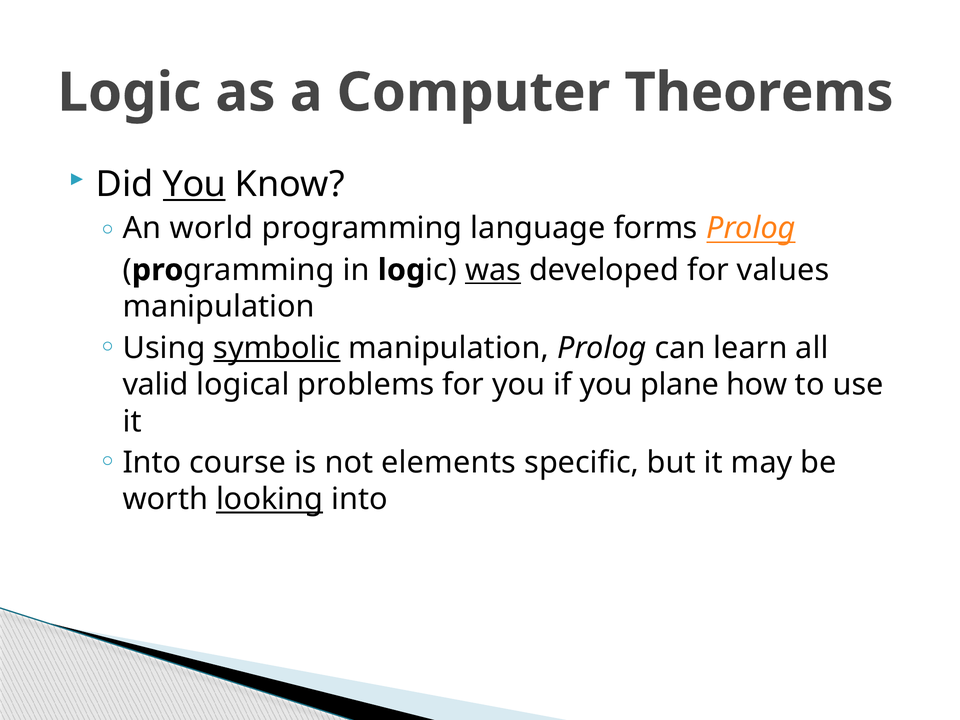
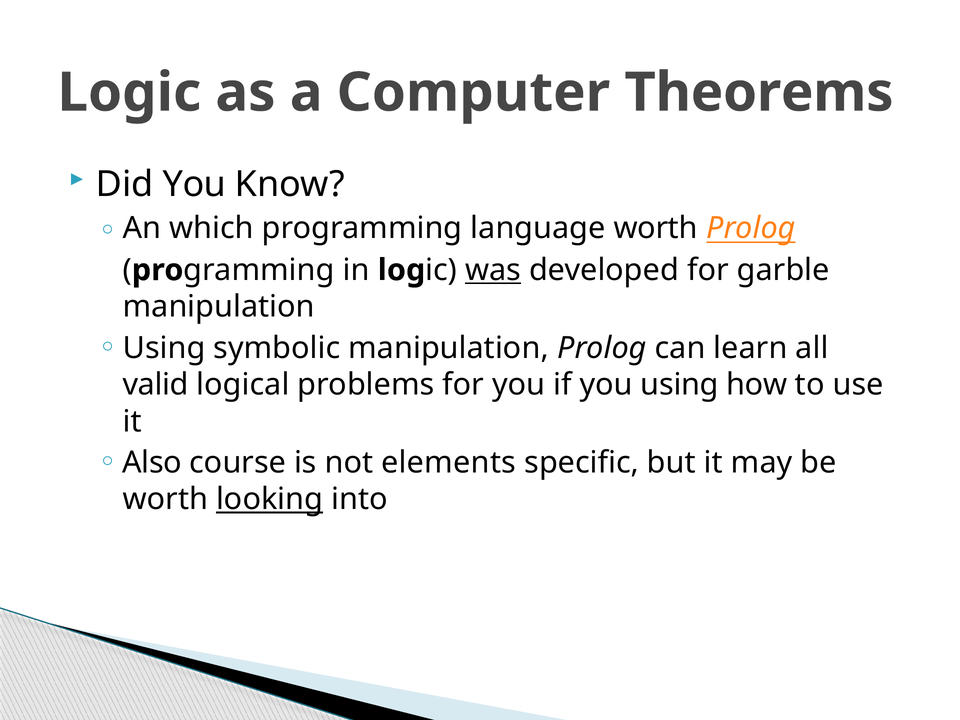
You at (194, 184) underline: present -> none
world: world -> which
language forms: forms -> worth
values: values -> garble
symbolic underline: present -> none
you plane: plane -> using
Into at (152, 463): Into -> Also
